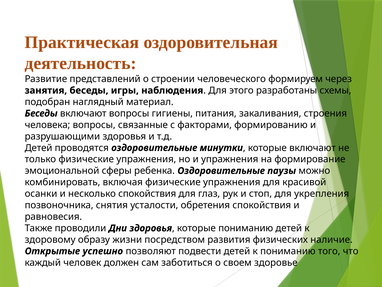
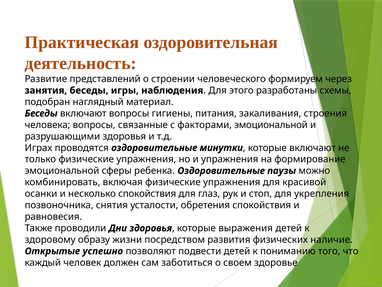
факторами формированию: формированию -> эмоциональной
Детей at (39, 148): Детей -> Играх
которые пониманию: пониманию -> выражения
